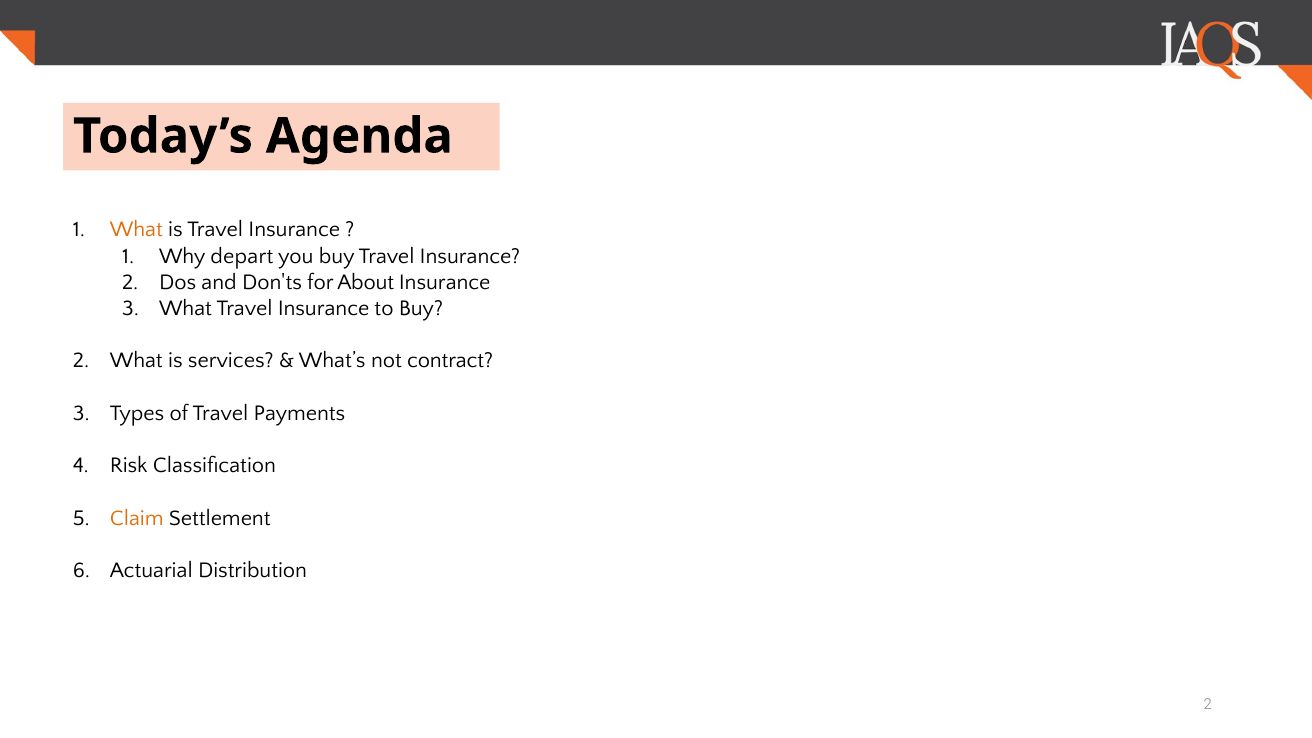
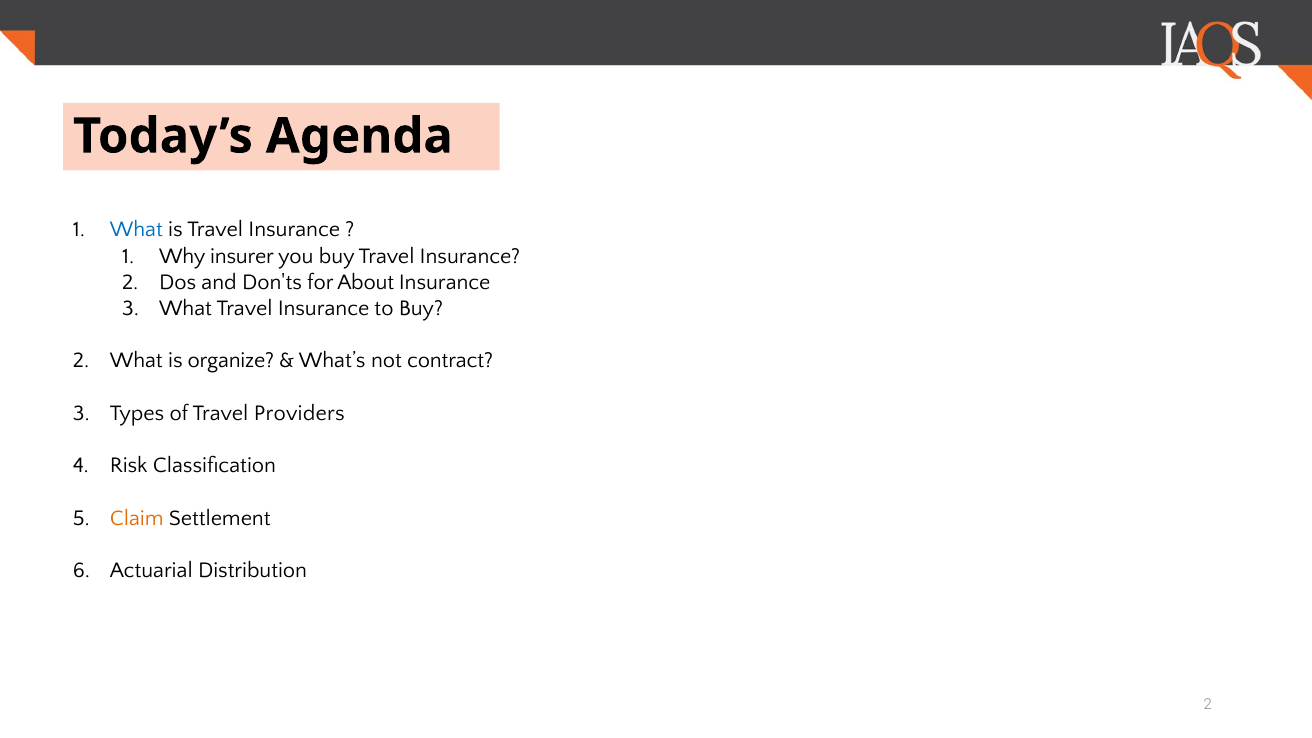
What at (136, 230) colour: orange -> blue
depart: depart -> insurer
services: services -> organize
Payments: Payments -> Providers
